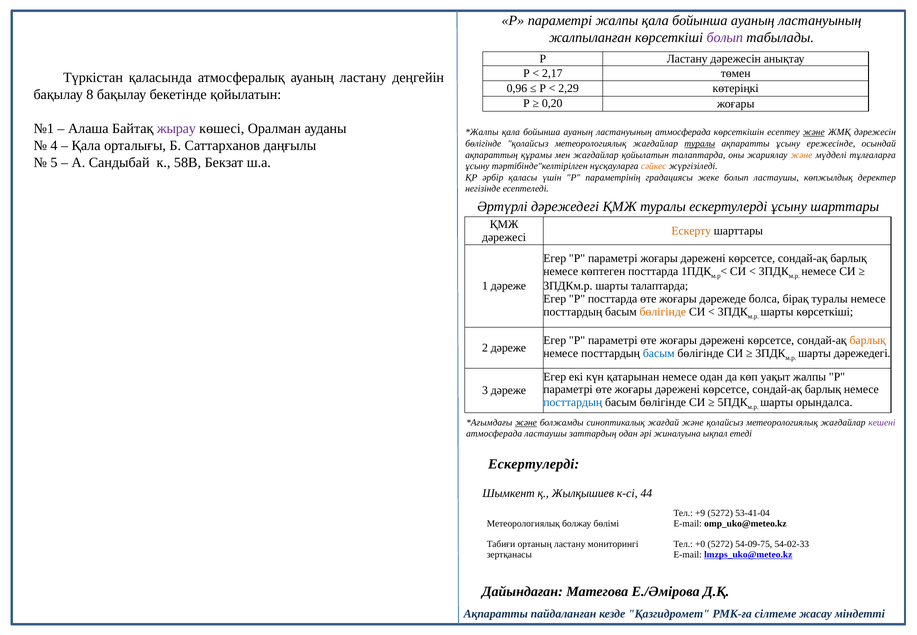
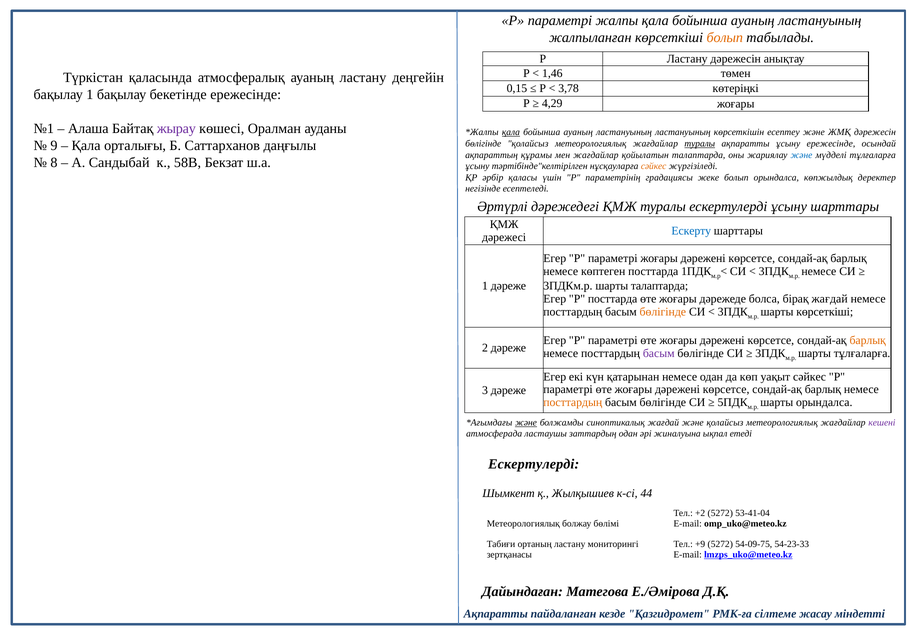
болып at (725, 38) colour: purple -> orange
2,17: 2,17 -> 1,46
0,96: 0,96 -> 0,15
2,29: 2,29 -> 3,78
бақылау 8: 8 -> 1
бекетінде қойылатын: қойылатын -> ережесінде
0,20: 0,20 -> 4,29
қала at (511, 132) underline: none -> present
ластануының атмосферада: атмосферада -> ластануының
және at (814, 132) underline: present -> none
4: 4 -> 9
және at (801, 155) colour: orange -> blue
5: 5 -> 8
болып ластаушы: ластаушы -> орындалса
Ескерту colour: orange -> blue
бірақ туралы: туралы -> жағдай
басым at (659, 353) colour: blue -> purple
шарты дәрежедегі: дәрежедегі -> тұлғаларға
уақыт жалпы: жалпы -> сәйкес
посттардың at (573, 402) colour: blue -> orange
+9: +9 -> +2
+0: +0 -> +9
54-02-33: 54-02-33 -> 54-23-33
